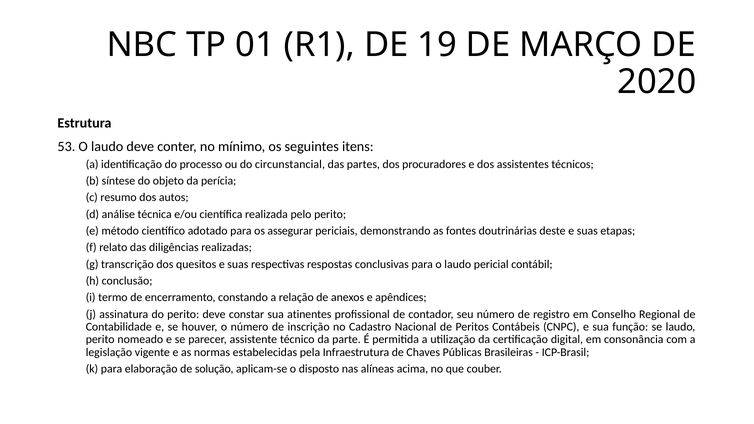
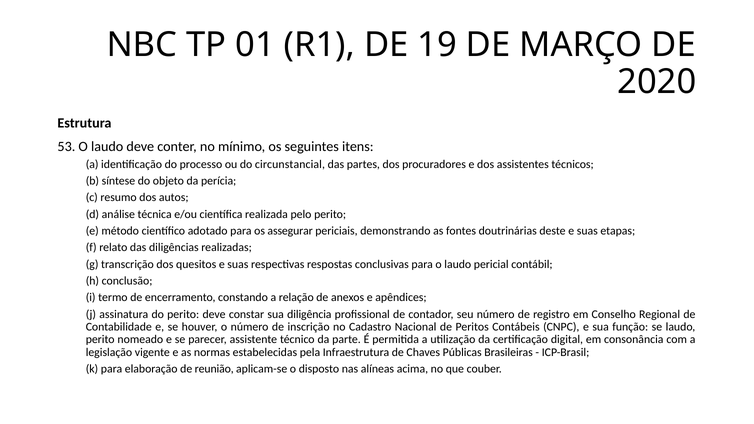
atinentes: atinentes -> diligência
solução: solução -> reunião
